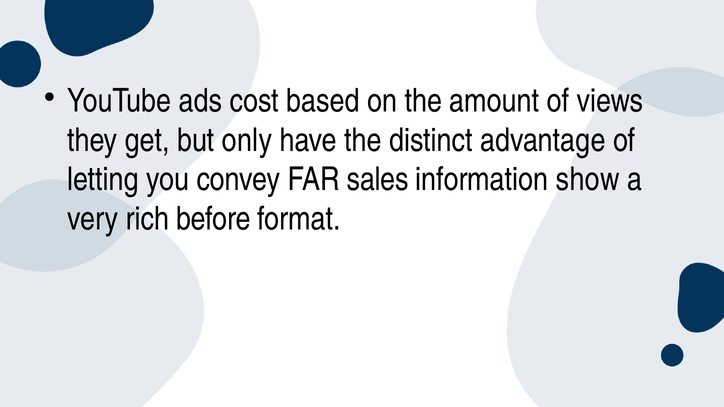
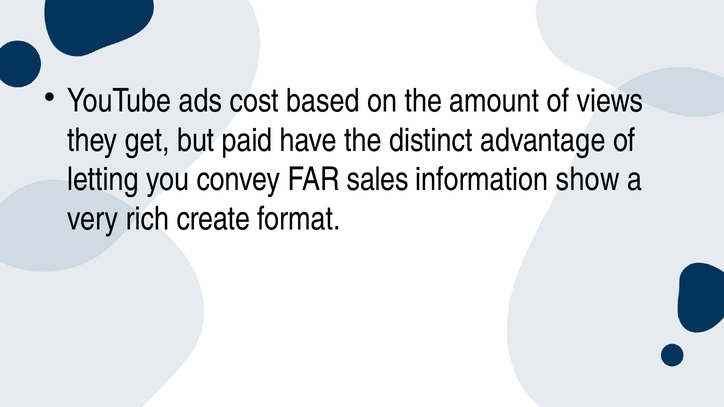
only: only -> paid
before: before -> create
